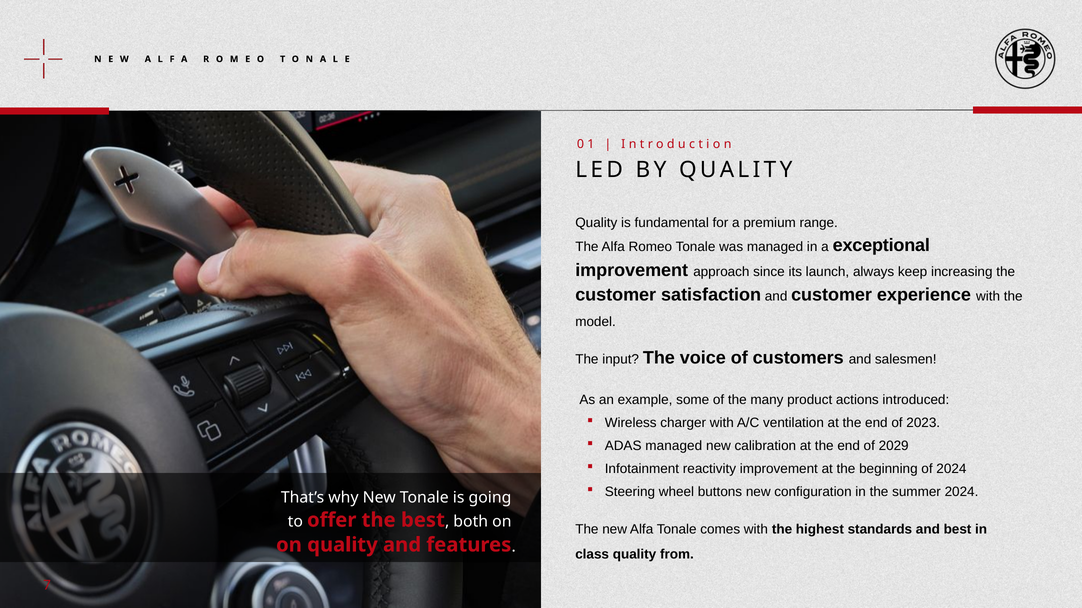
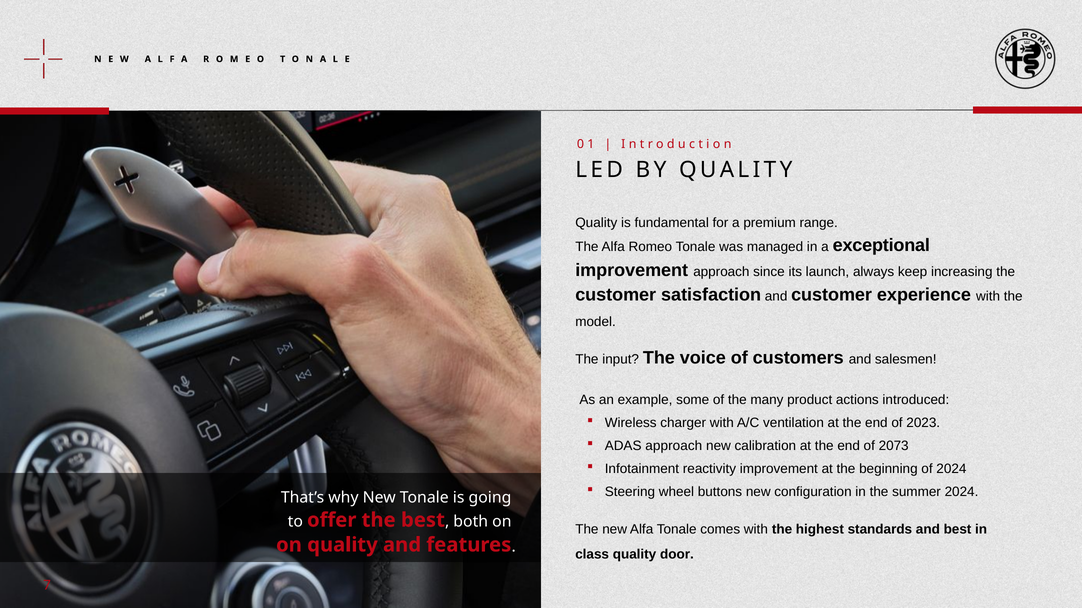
ADAS managed: managed -> approach
2029: 2029 -> 2073
from: from -> door
